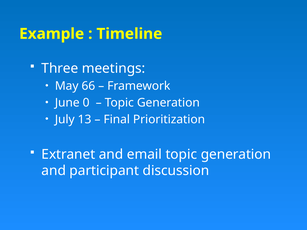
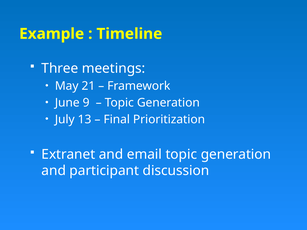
66: 66 -> 21
0: 0 -> 9
